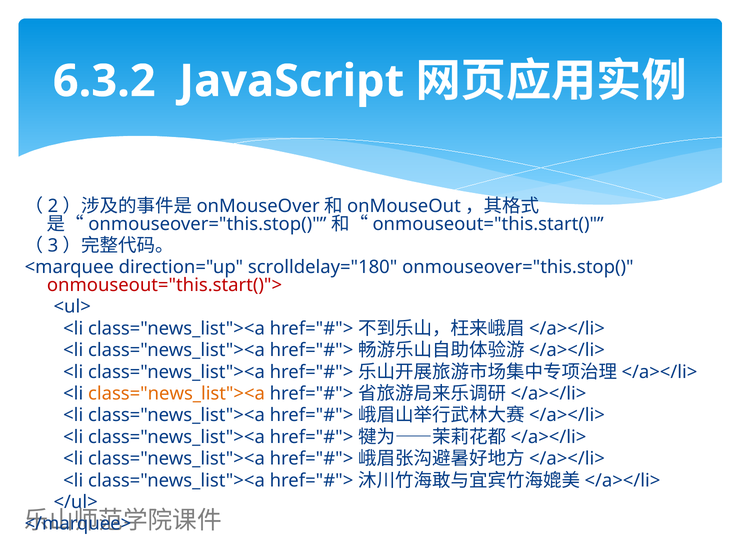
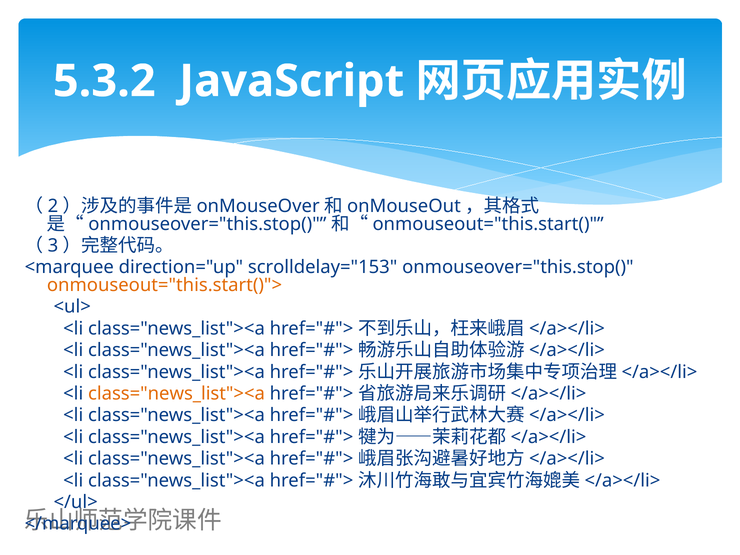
6.3.2: 6.3.2 -> 5.3.2
scrolldelay="180: scrolldelay="180 -> scrolldelay="153
onmouseout="this.start()"> colour: red -> orange
